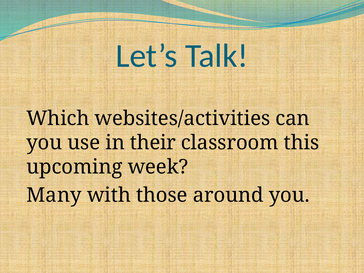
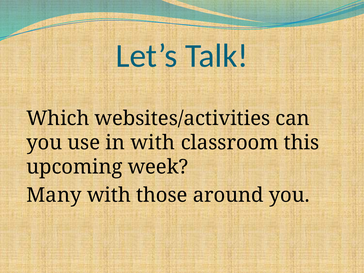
in their: their -> with
